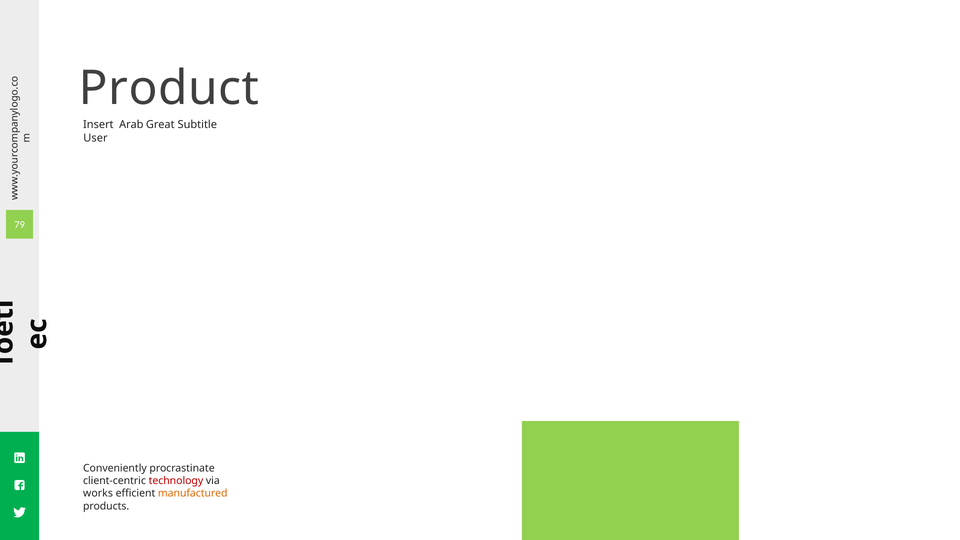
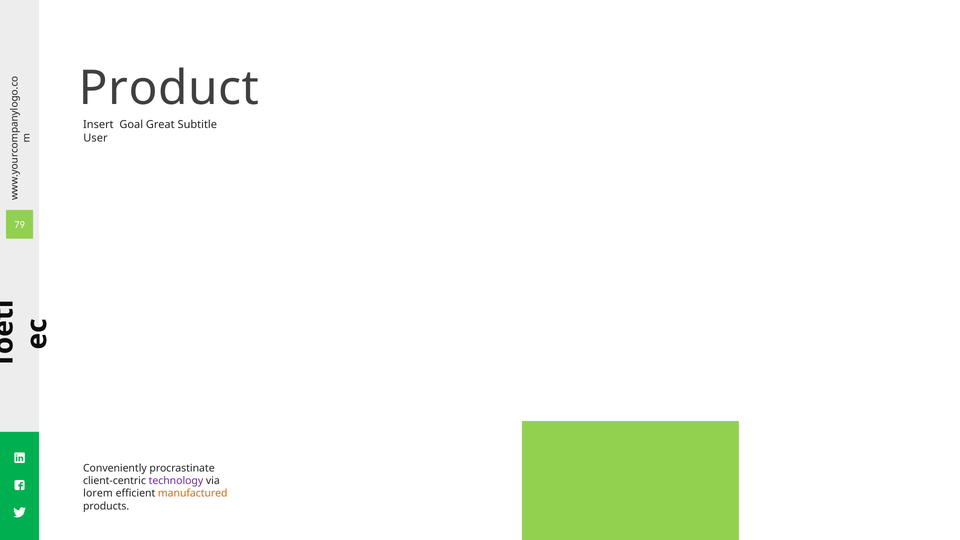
Arab: Arab -> Goal
technology colour: red -> purple
works: works -> lorem
